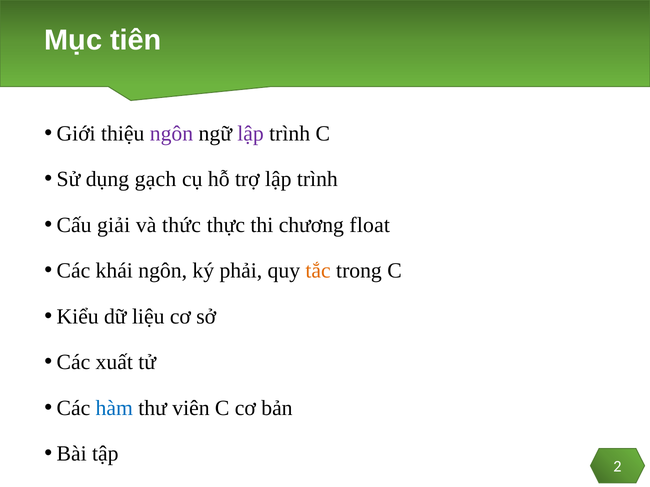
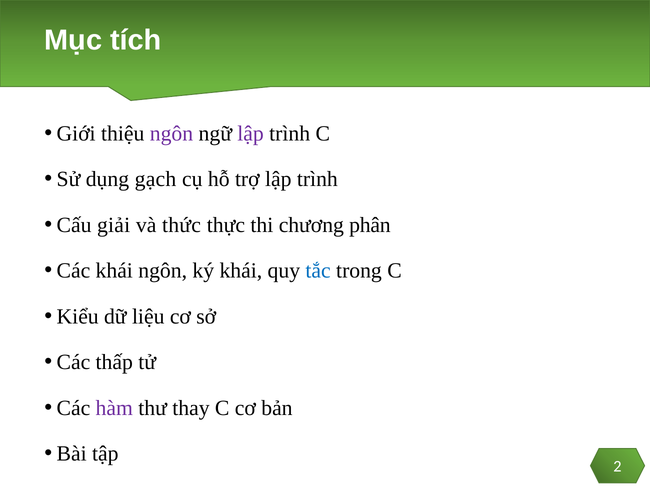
tiên: tiên -> tích
float: float -> phân
ký phải: phải -> khái
tắc colour: orange -> blue
xuất: xuất -> thấp
hàm colour: blue -> purple
viên: viên -> thay
